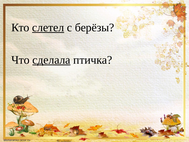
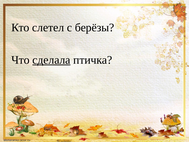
слетел underline: present -> none
